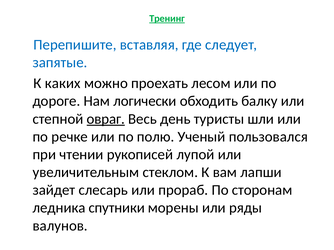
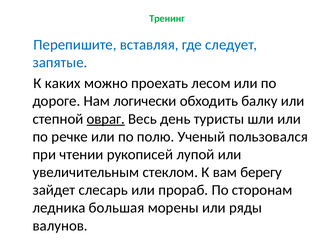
Тренинг underline: present -> none
лапши: лапши -> берегу
спутники: спутники -> большая
